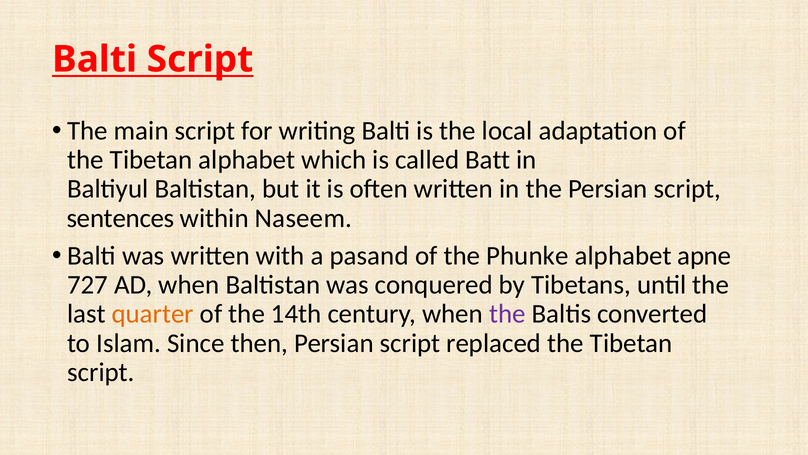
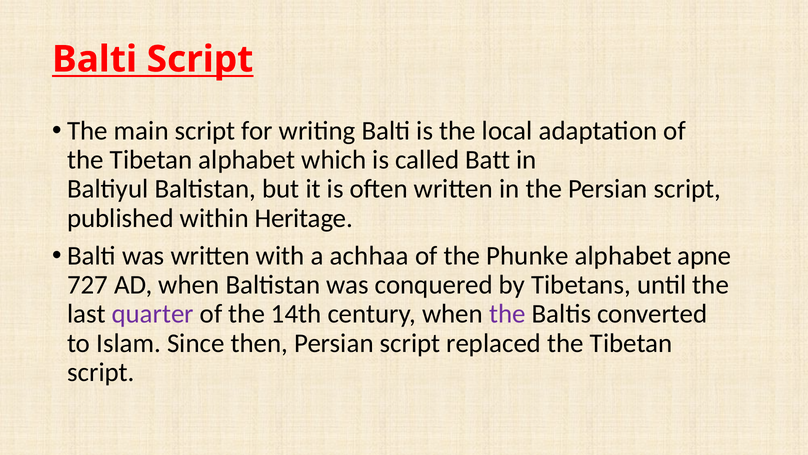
sentences: sentences -> published
Naseem: Naseem -> Heritage
pasand: pasand -> achhaa
quarter colour: orange -> purple
